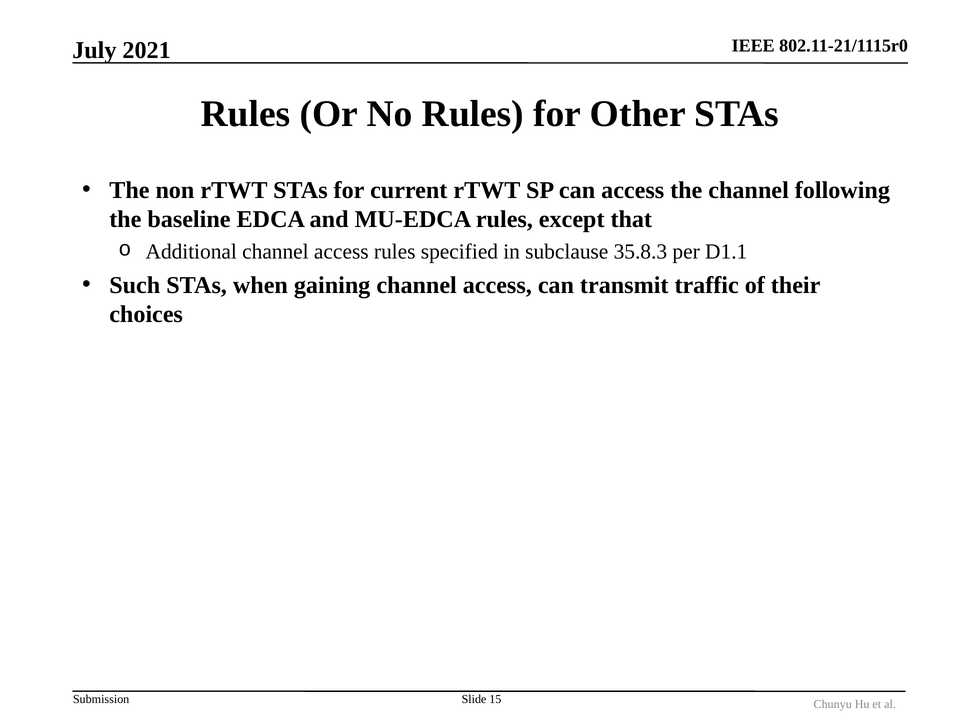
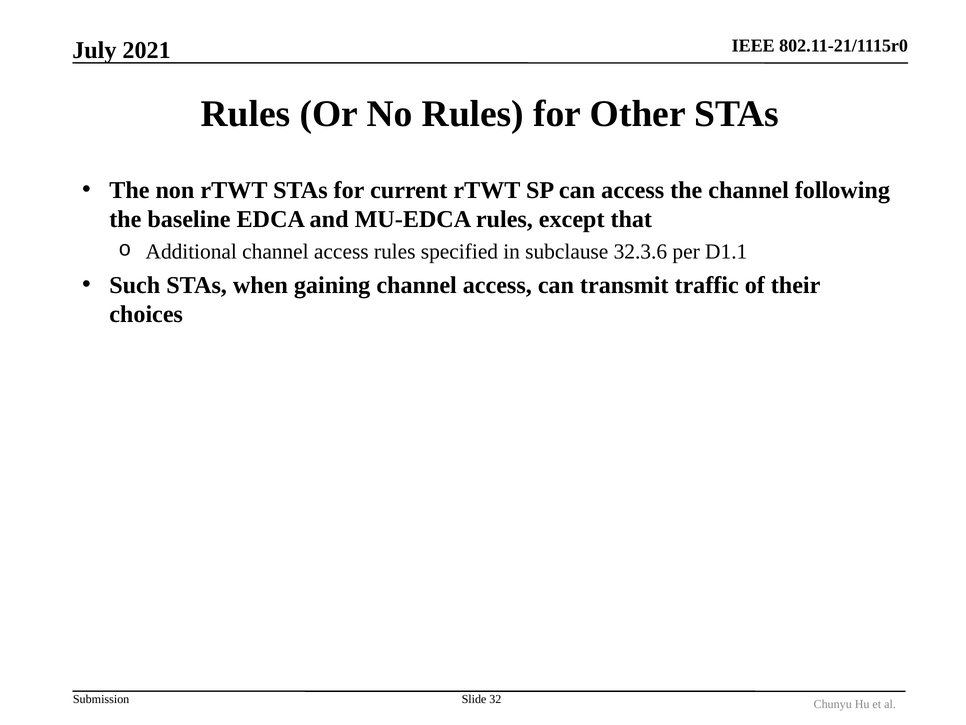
35.8.3: 35.8.3 -> 32.3.6
15: 15 -> 32
